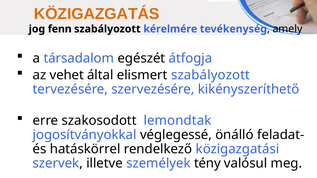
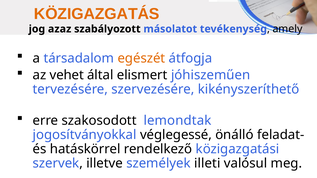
fenn: fenn -> azaz
kérelmére: kérelmére -> másolatot
egészét colour: black -> orange
elismert szabályozott: szabályozott -> jóhiszeműen
tény: tény -> illeti
